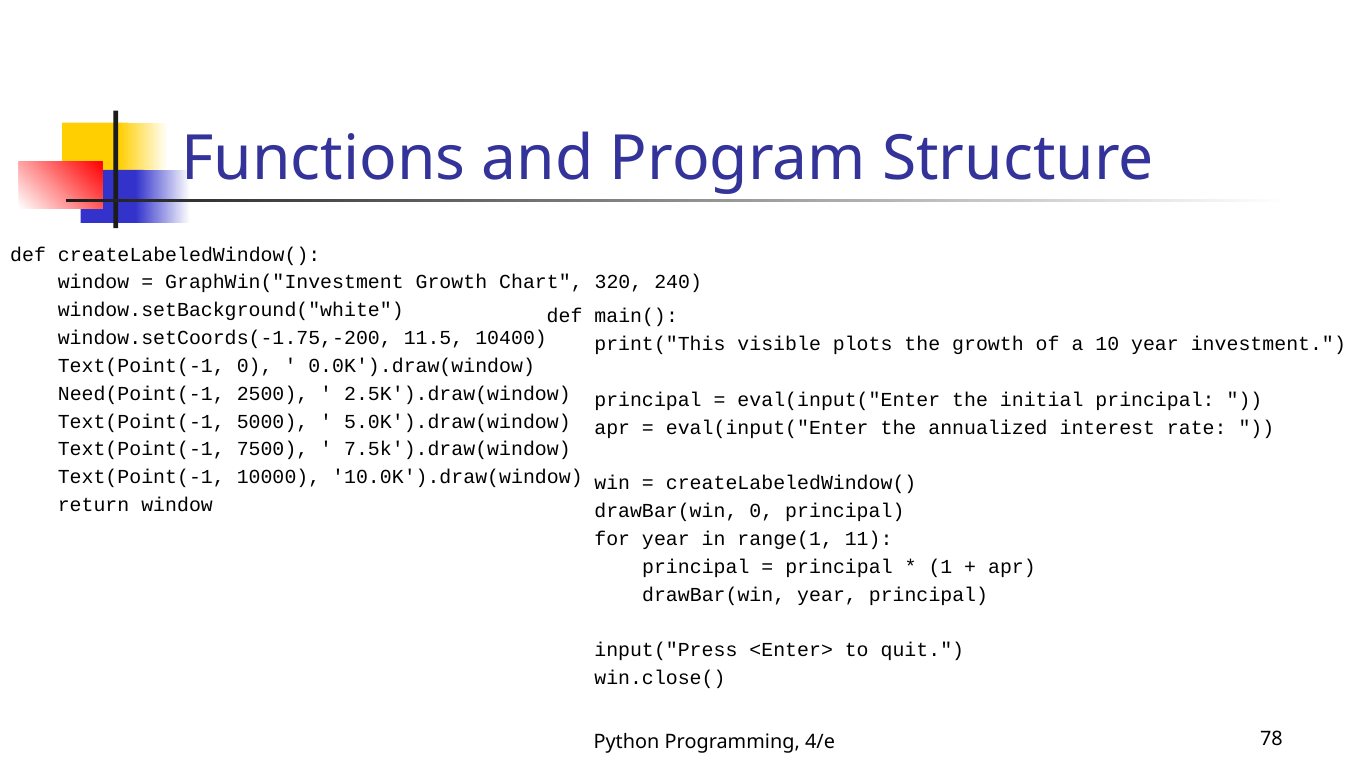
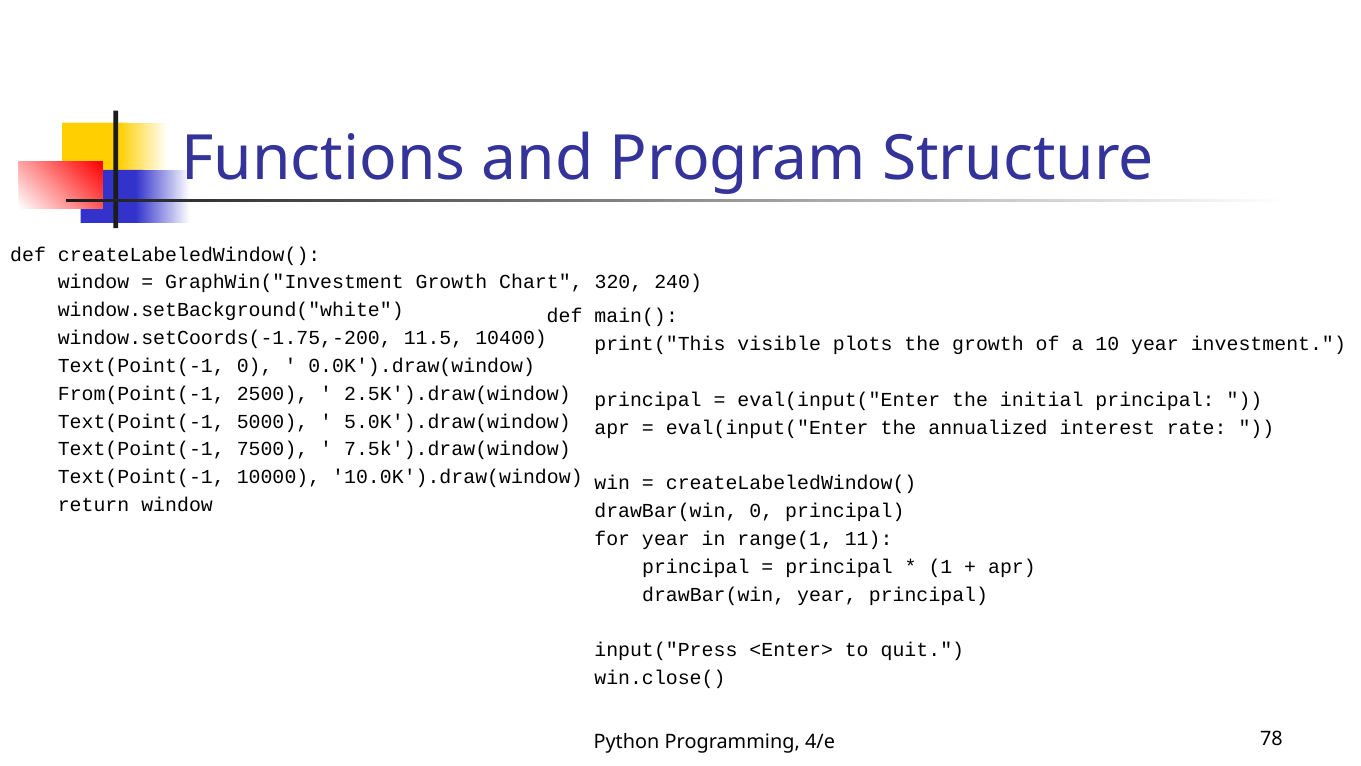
Need(Point(-1: Need(Point(-1 -> From(Point(-1
